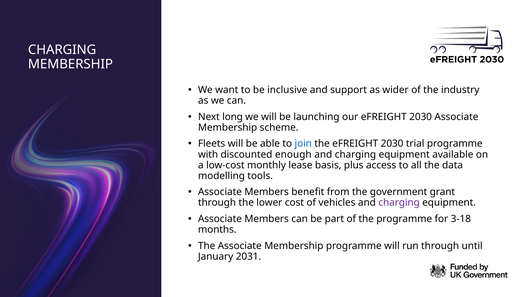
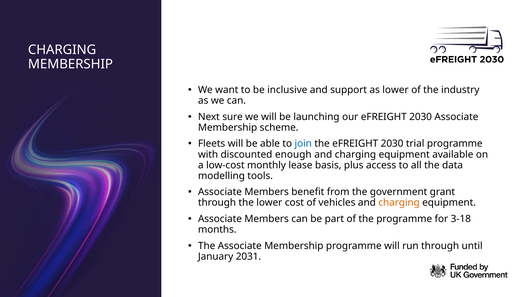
as wider: wider -> lower
long: long -> sure
charging at (399, 203) colour: purple -> orange
